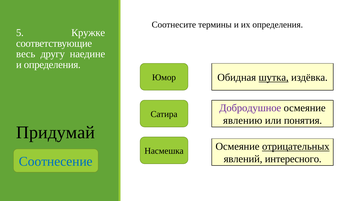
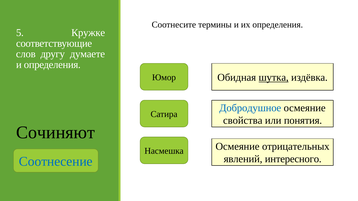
весь: весь -> слов
наедине: наедине -> думаете
Добродушное colour: purple -> blue
явлению: явлению -> свойства
Придумай: Придумай -> Сочиняют
отрицательных underline: present -> none
